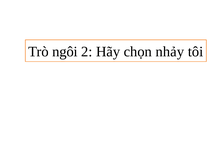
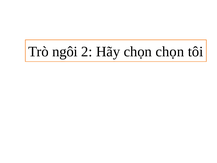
chọn nhảy: nhảy -> chọn
